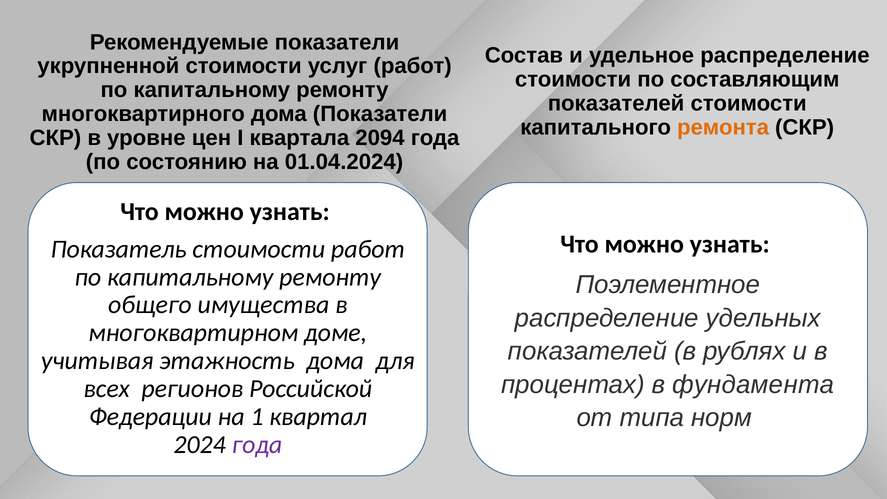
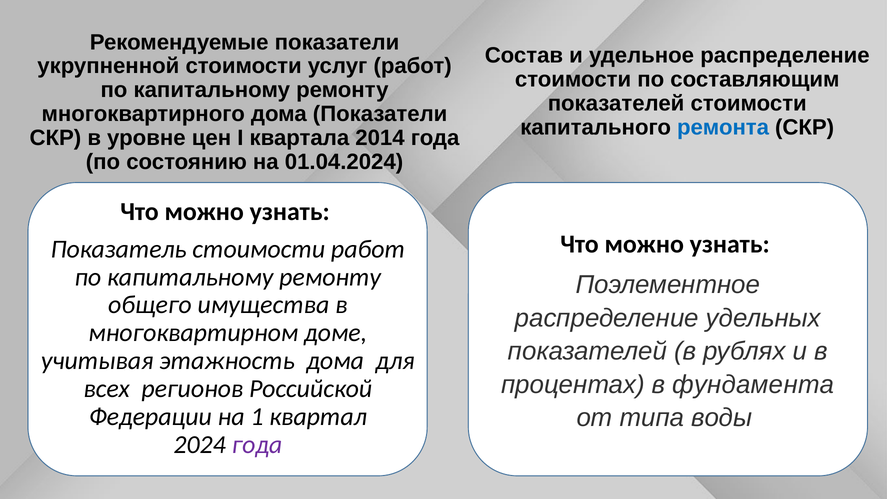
ремонта colour: orange -> blue
2094: 2094 -> 2014
норм: норм -> воды
